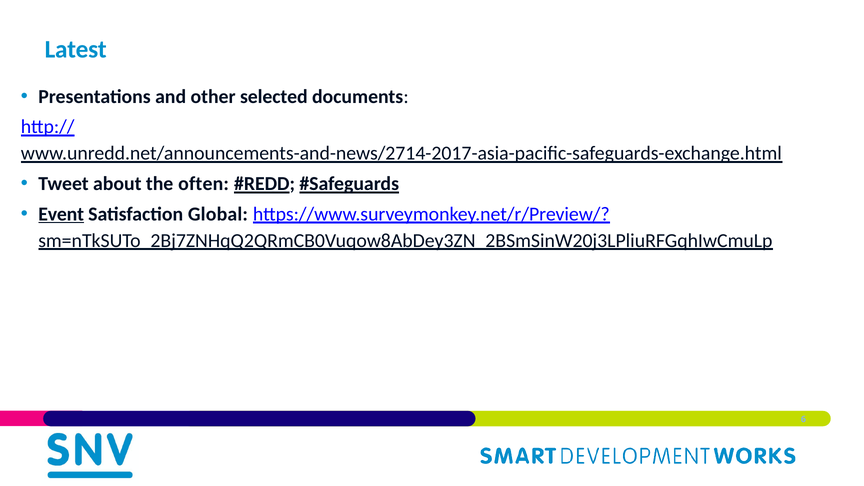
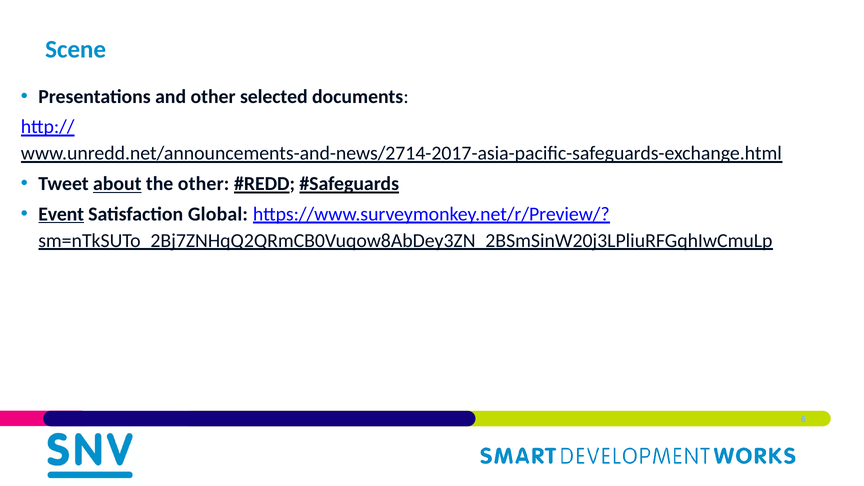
Latest: Latest -> Scene
about underline: none -> present
the often: often -> other
